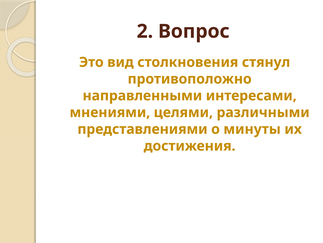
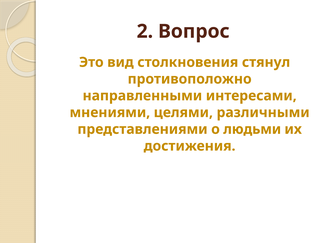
минуты: минуты -> людьми
